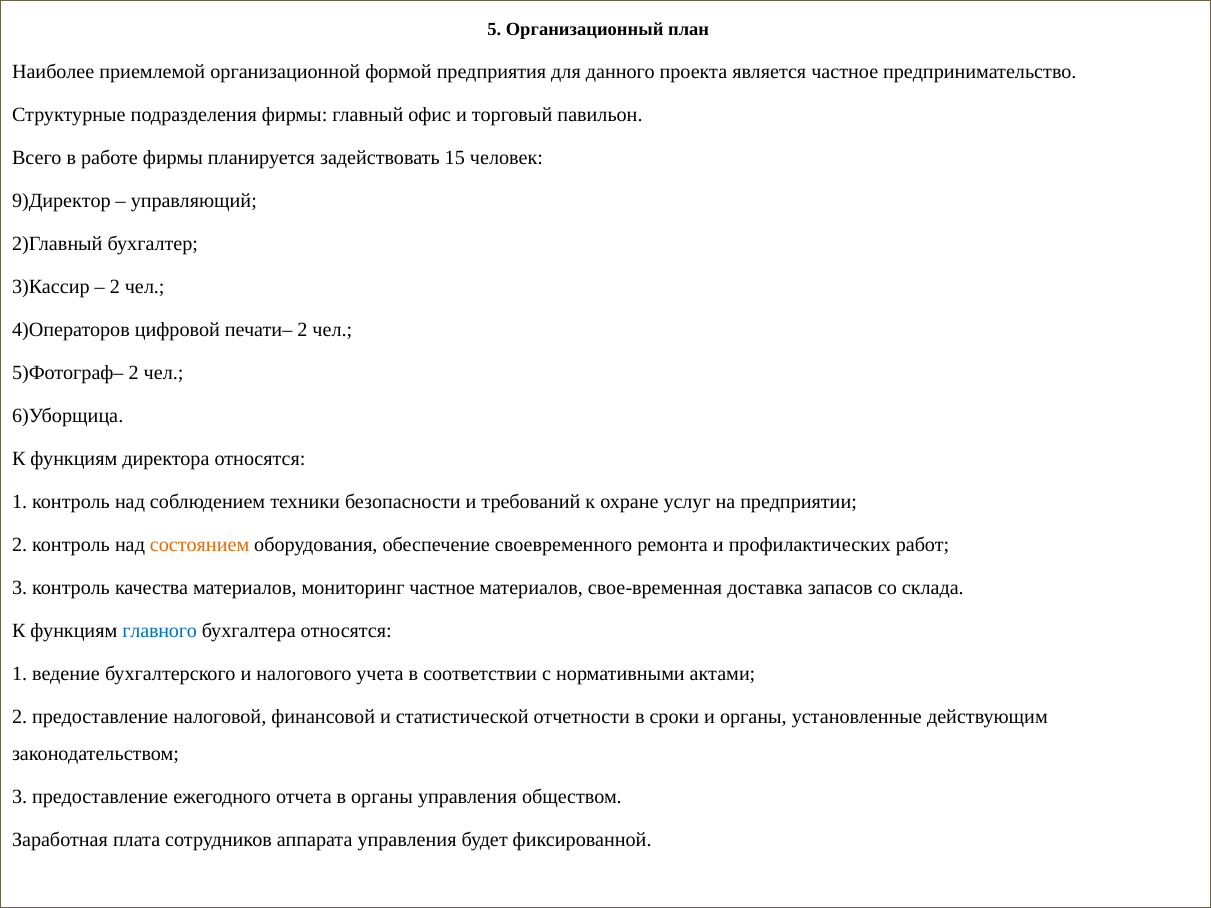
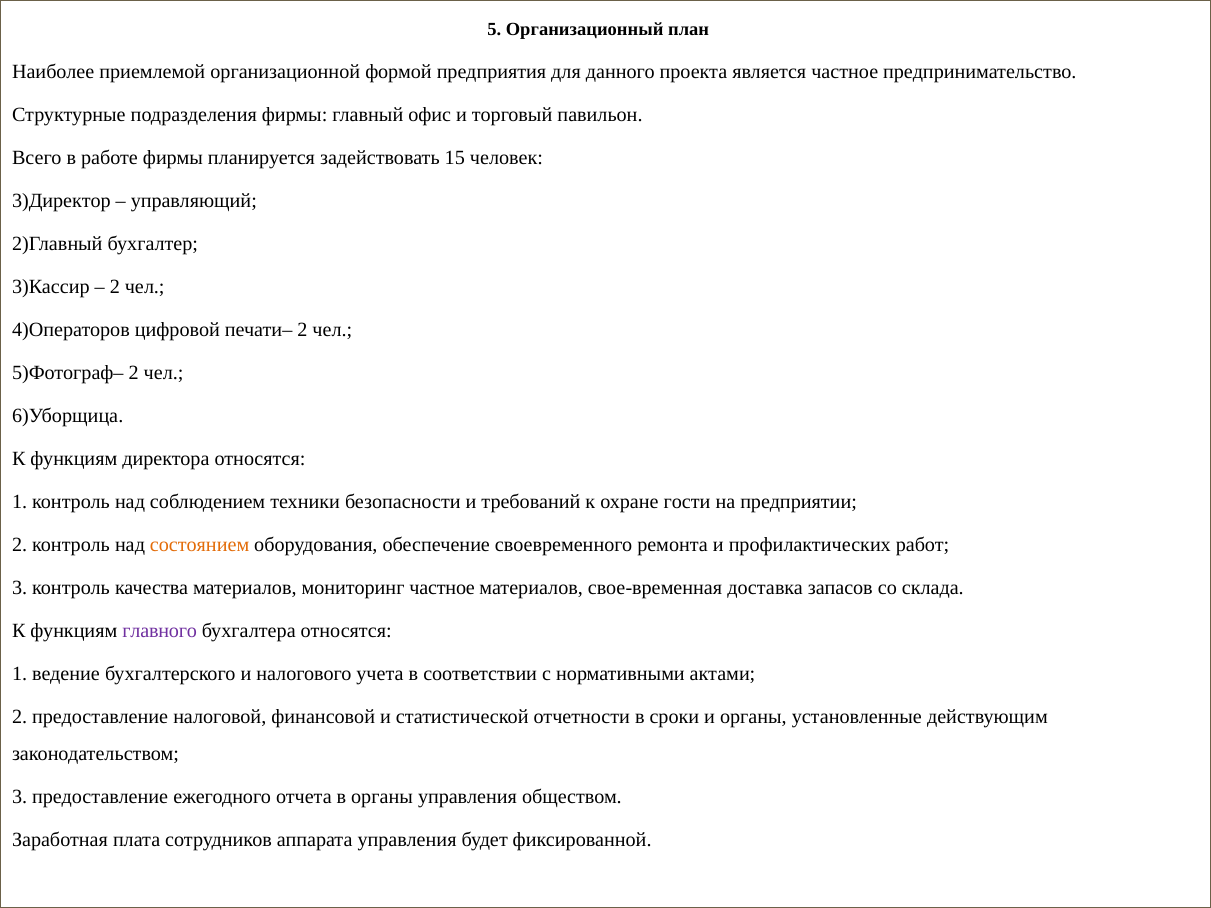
9)Директор: 9)Директор -> 3)Директор
услуг: услуг -> гости
главного colour: blue -> purple
